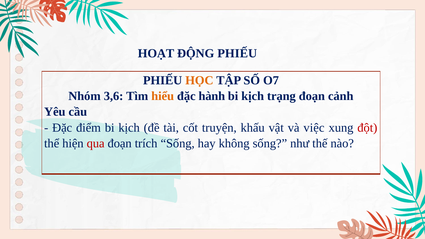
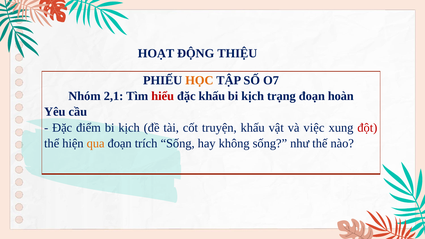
ĐỘNG PHIẾU: PHIẾU -> THIỆU
3,6: 3,6 -> 2,1
hiểu colour: orange -> red
đặc hành: hành -> khấu
cảnh: cảnh -> hoàn
qua colour: red -> orange
